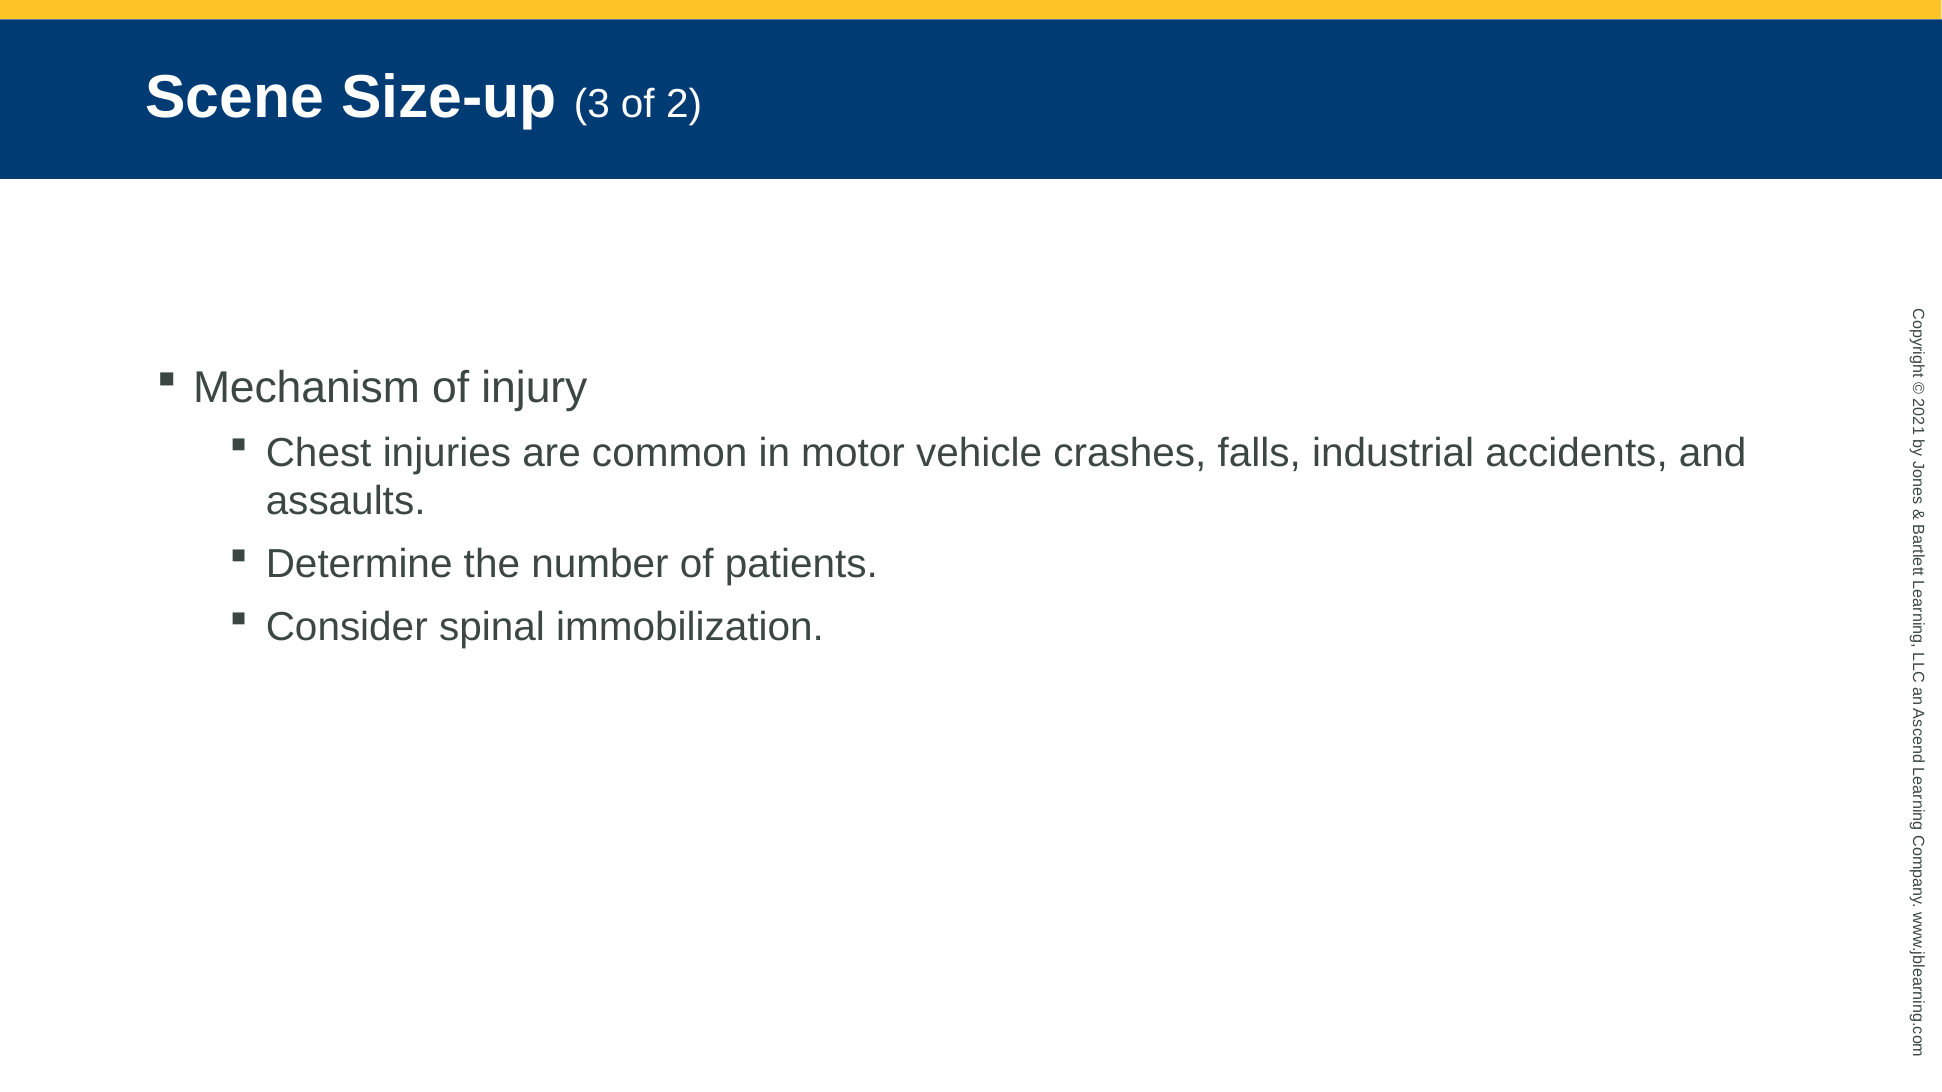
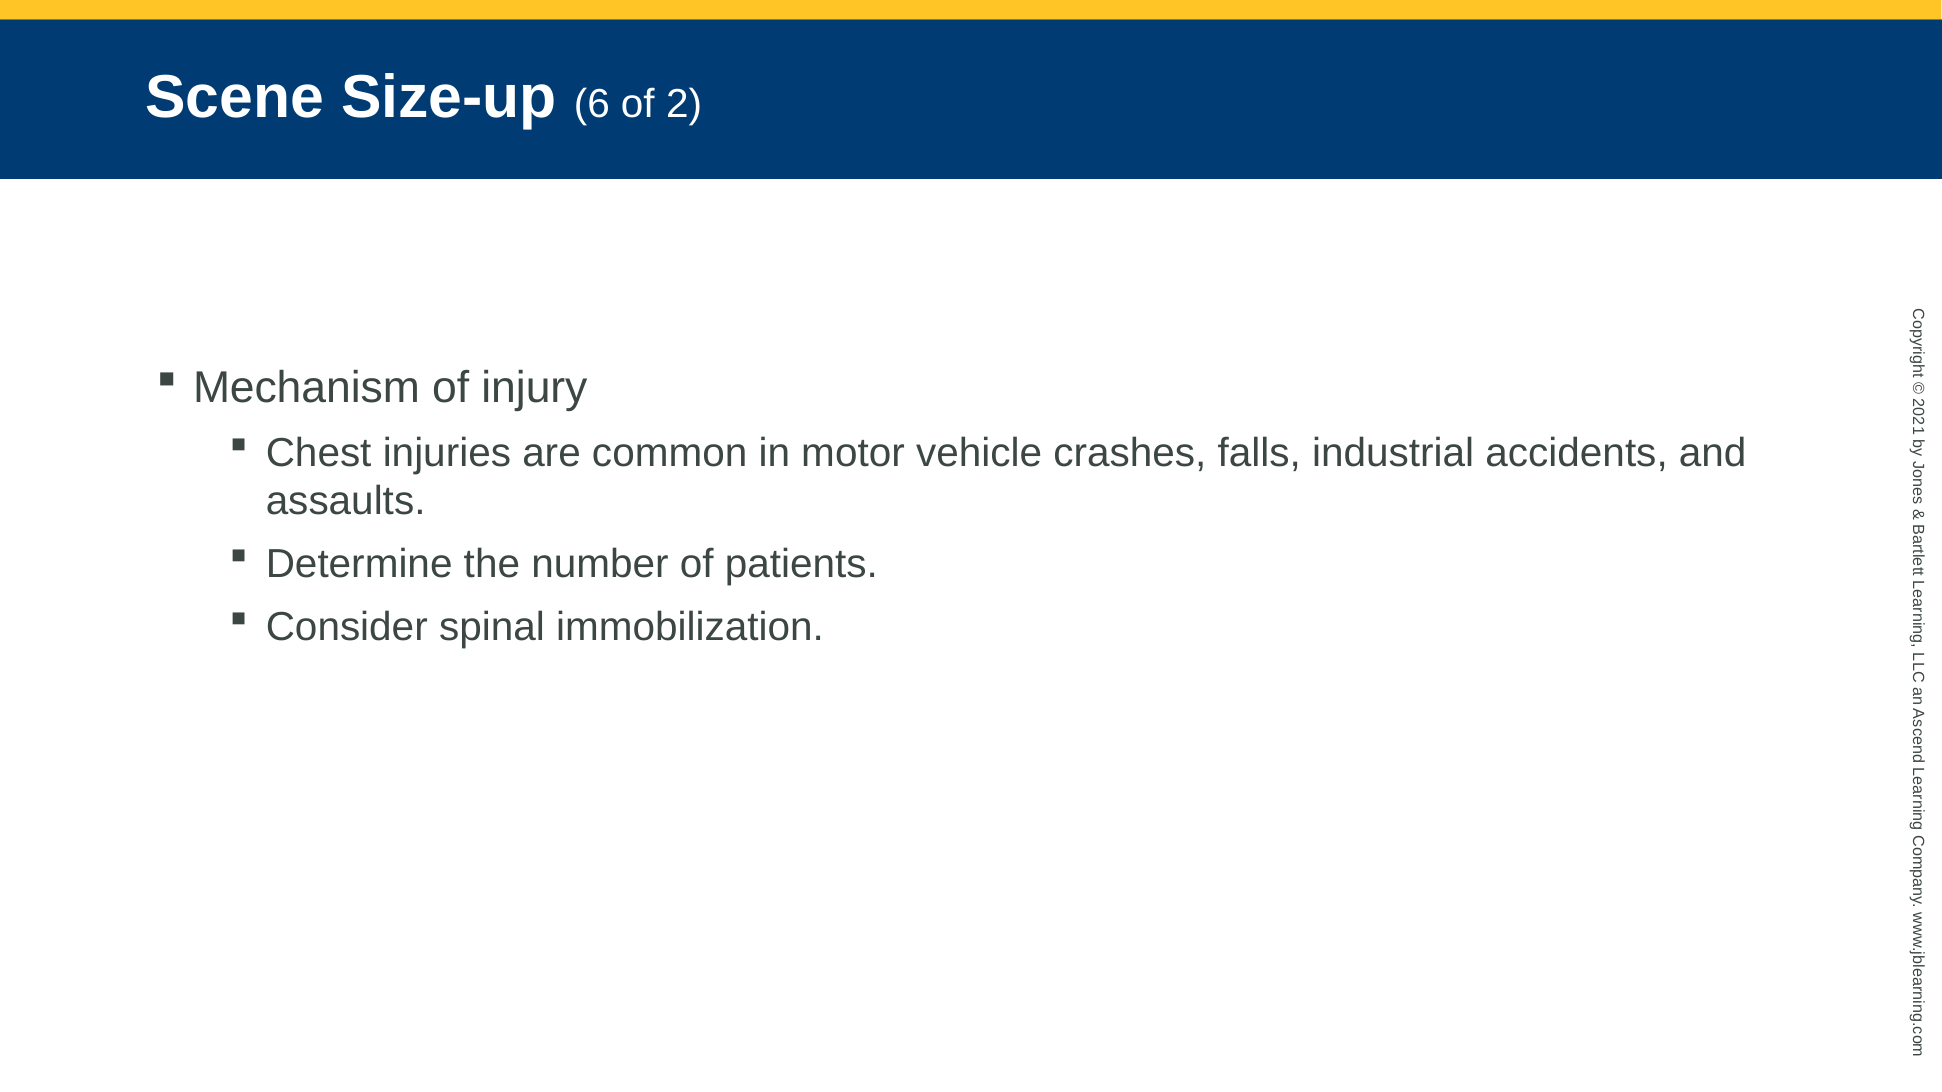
3: 3 -> 6
